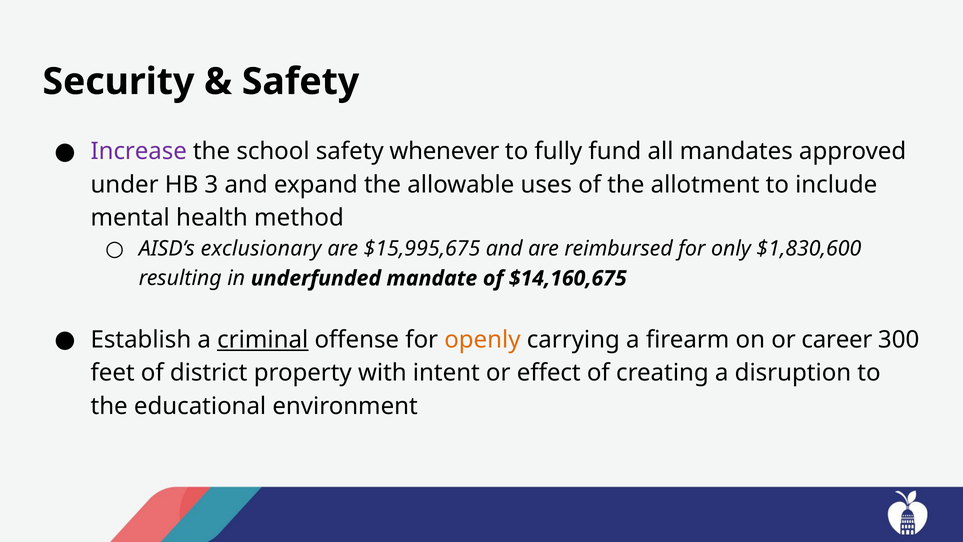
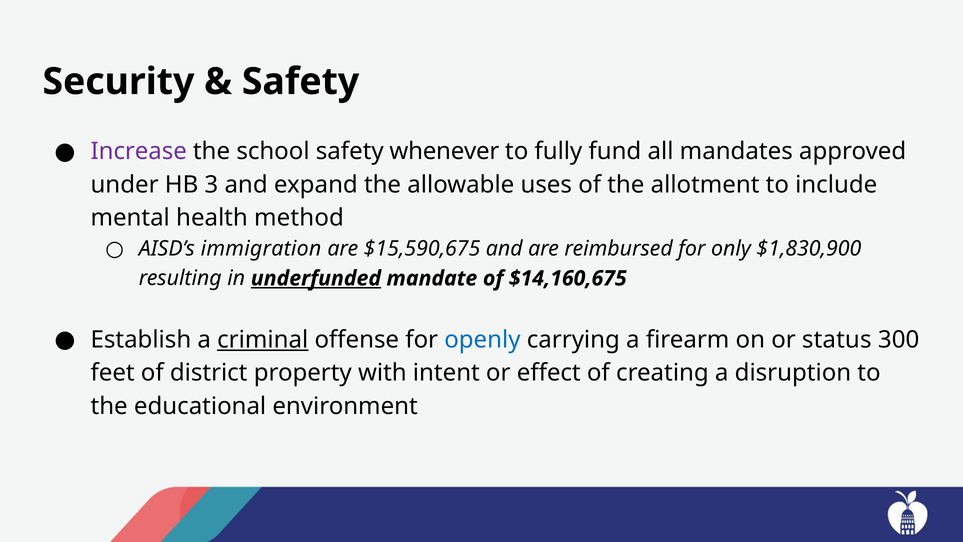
exclusionary: exclusionary -> immigration
$15,995,675: $15,995,675 -> $15,590,675
$1,830,600: $1,830,600 -> $1,830,900
underfunded underline: none -> present
openly colour: orange -> blue
career: career -> status
